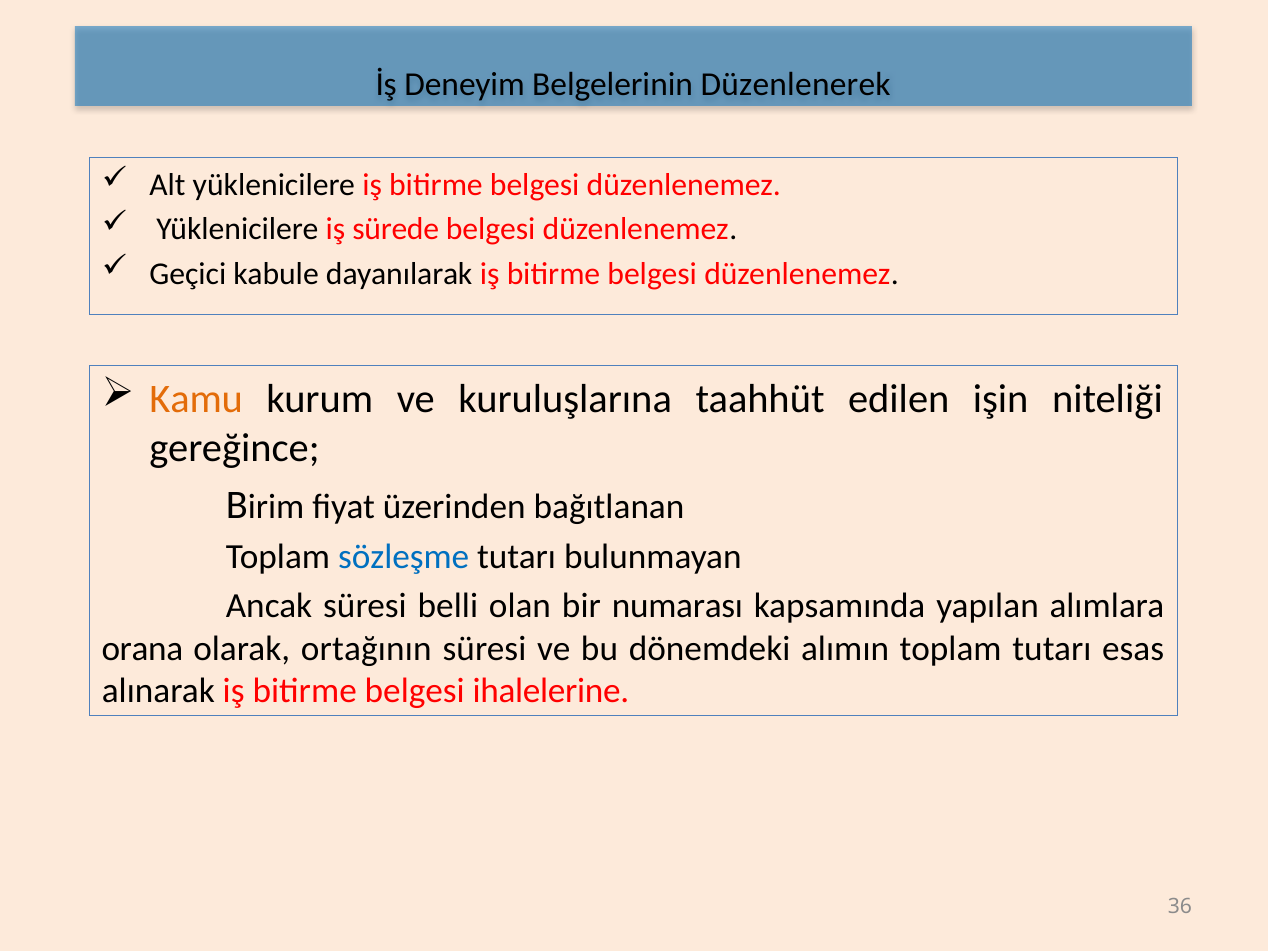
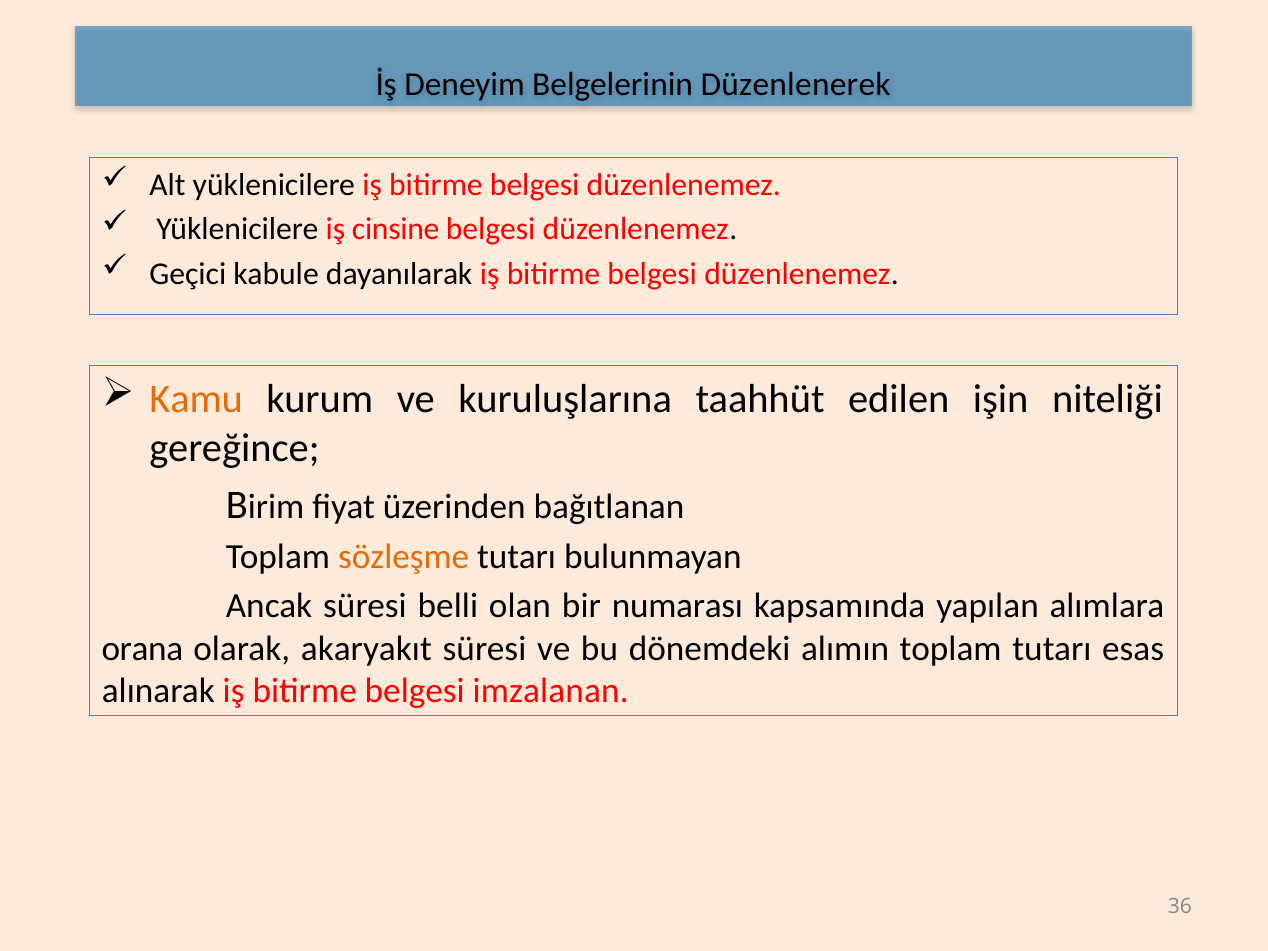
sürede: sürede -> cinsine
sözleşme colour: blue -> orange
ortağının: ortağının -> akaryakıt
ihalelerine: ihalelerine -> imzalanan
